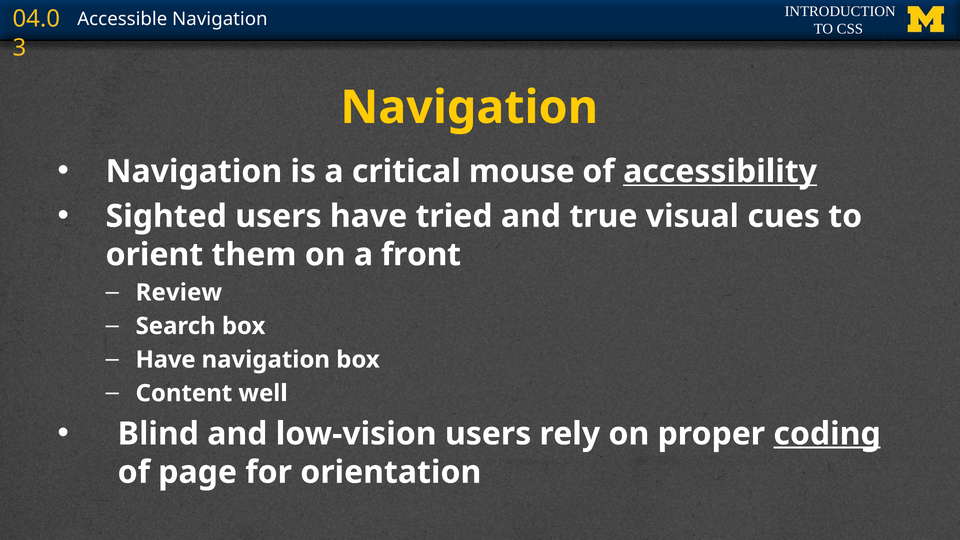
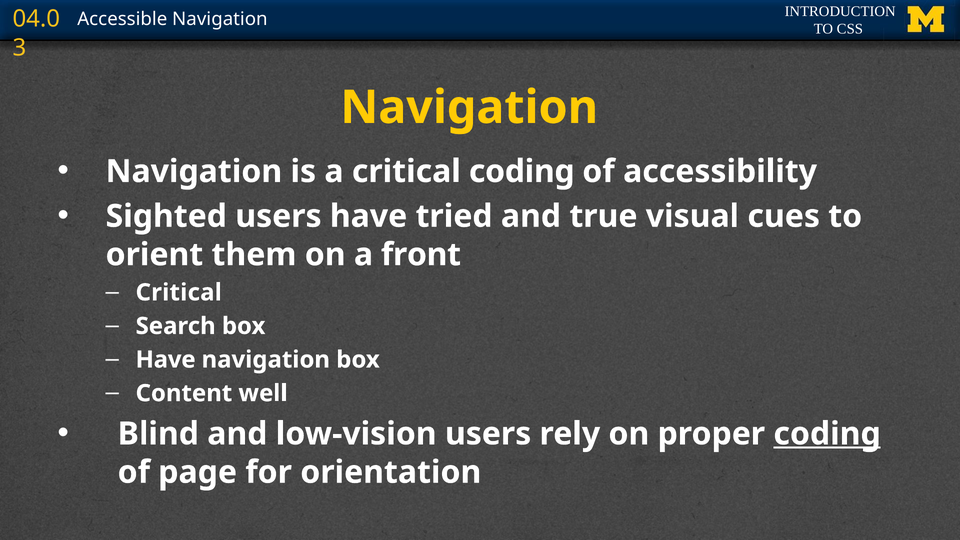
critical mouse: mouse -> coding
accessibility underline: present -> none
Review at (179, 293): Review -> Critical
